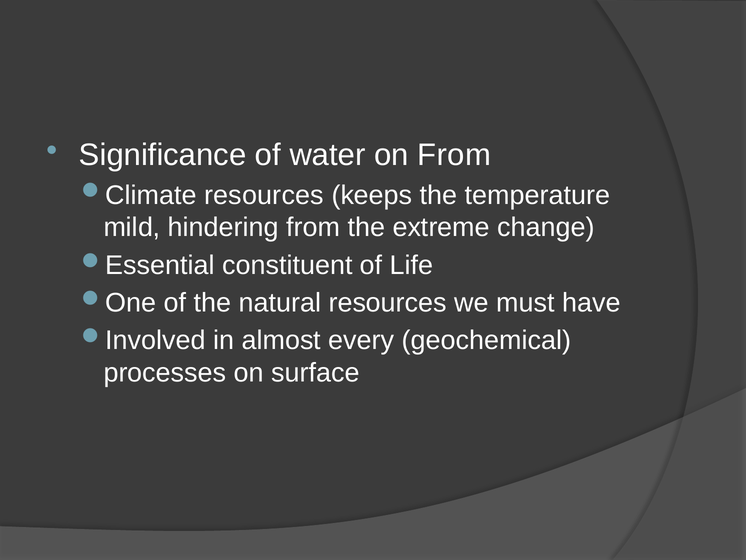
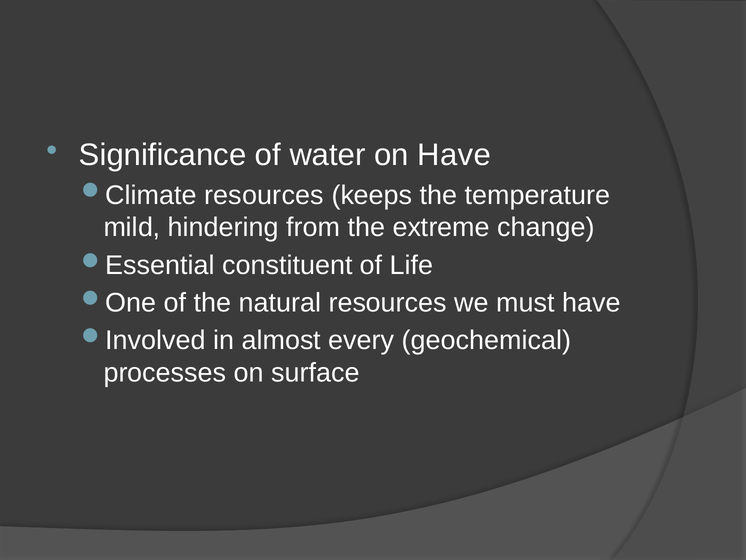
on From: From -> Have
